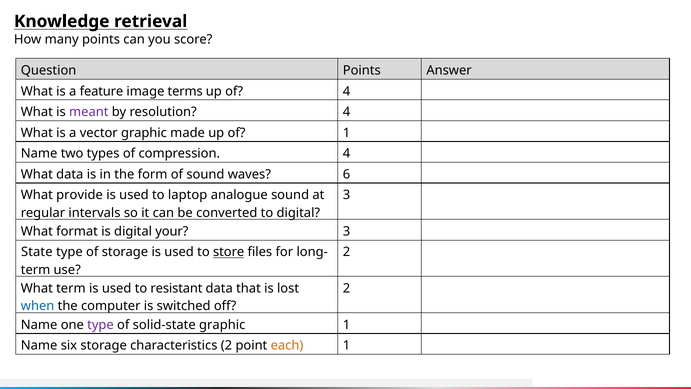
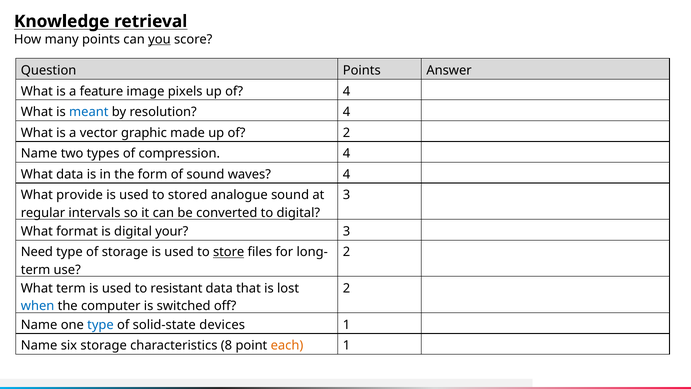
you underline: none -> present
terms: terms -> pixels
meant colour: purple -> blue
of 1: 1 -> 2
waves 6: 6 -> 4
laptop: laptop -> stored
State: State -> Need
type at (100, 325) colour: purple -> blue
solid-state graphic: graphic -> devices
characteristics 2: 2 -> 8
